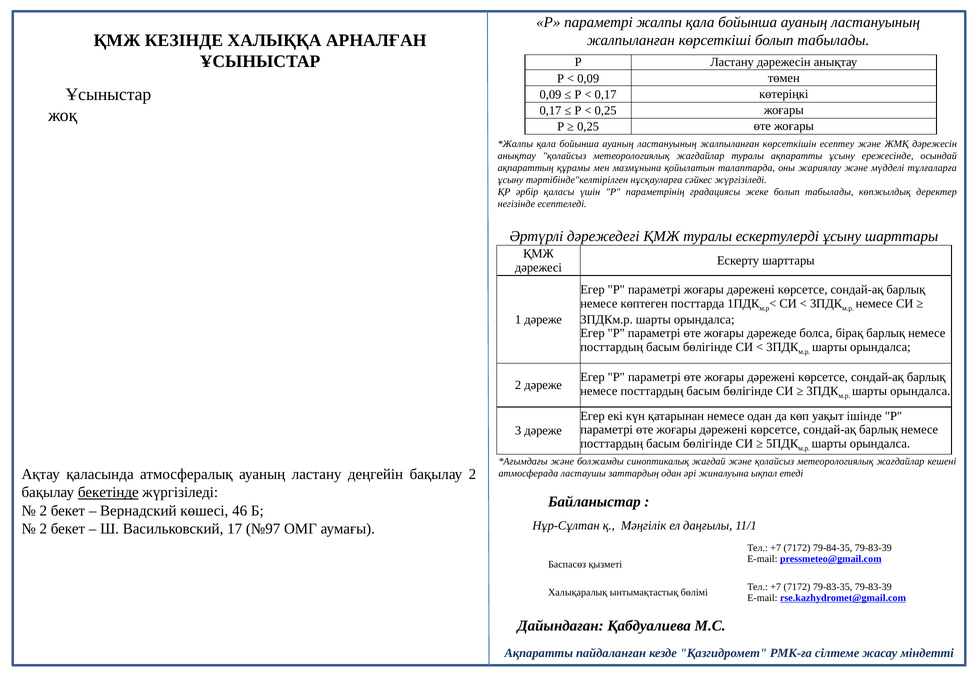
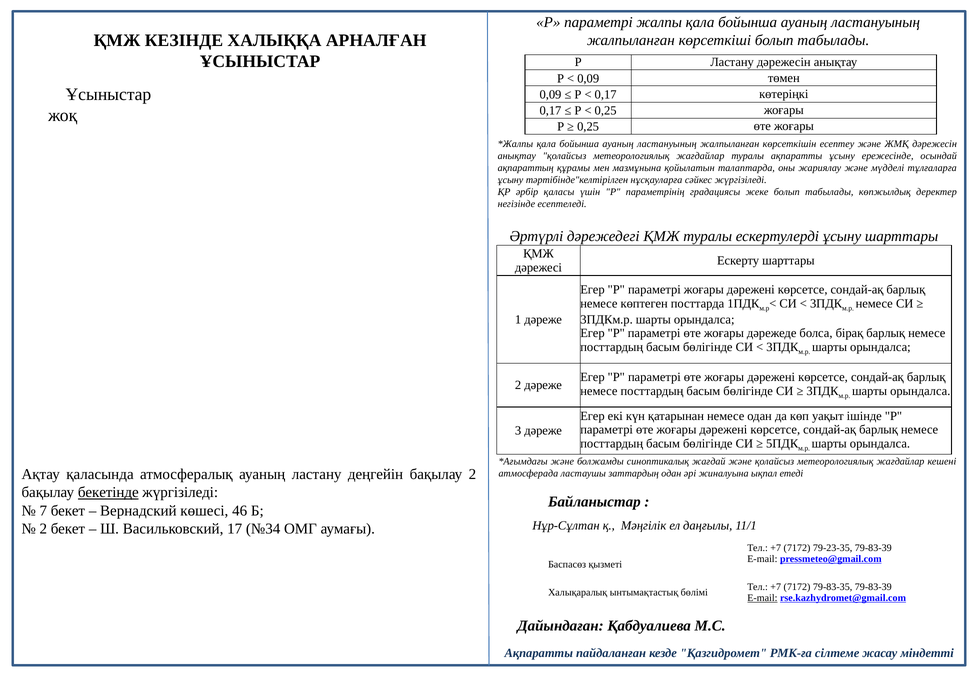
2 at (43, 511): 2 -> 7
№97: №97 -> №34
79-84-35: 79-84-35 -> 79-23-35
E-mail at (762, 598) underline: none -> present
